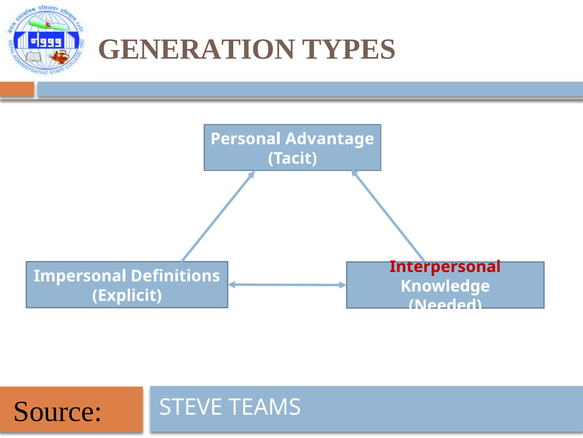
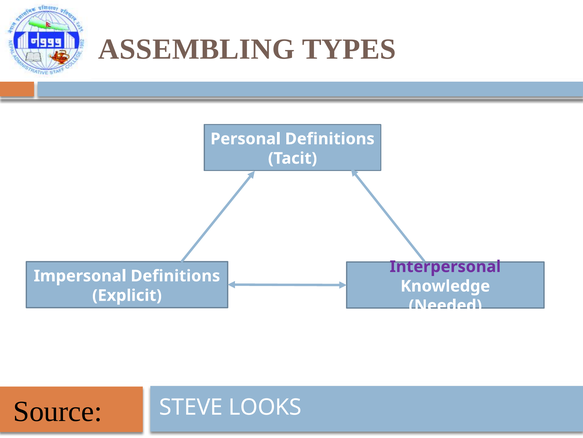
GENERATION: GENERATION -> ASSEMBLING
Personal Advantage: Advantage -> Definitions
Interpersonal colour: red -> purple
TEAMS: TEAMS -> LOOKS
